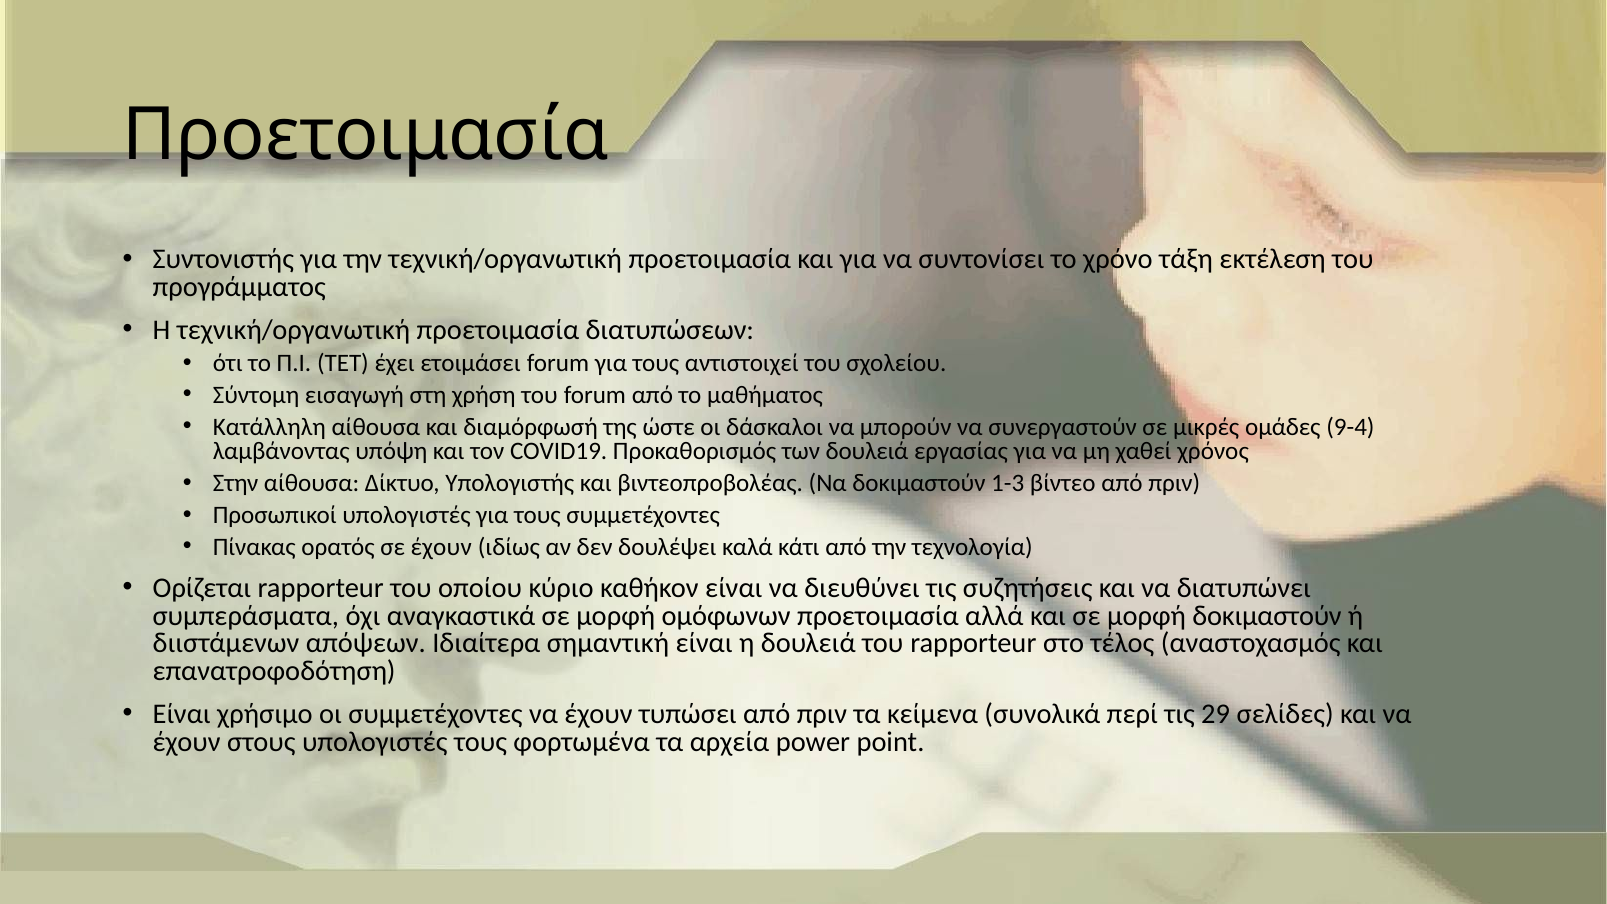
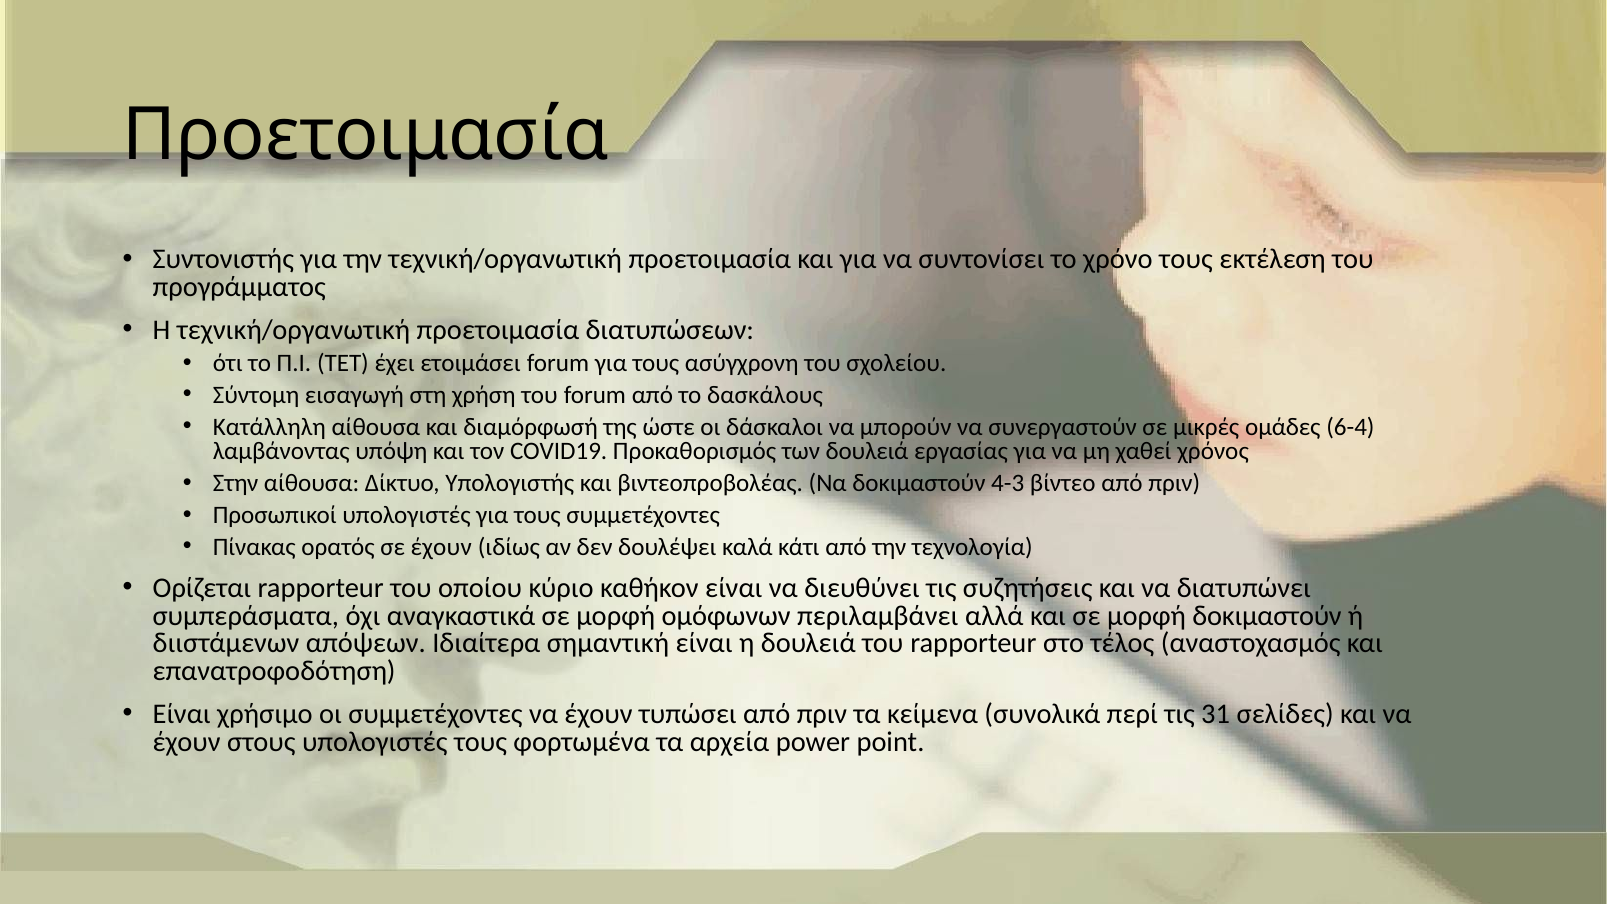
χρόνο τάξη: τάξη -> τους
αντιστοιχεί: αντιστοιχεί -> ασύγχρονη
μαθήματος: μαθήματος -> δασκάλους
9-4: 9-4 -> 6-4
1-3: 1-3 -> 4-3
ομόφωνων προετοιμασία: προετοιμασία -> περιλαμβάνει
29: 29 -> 31
